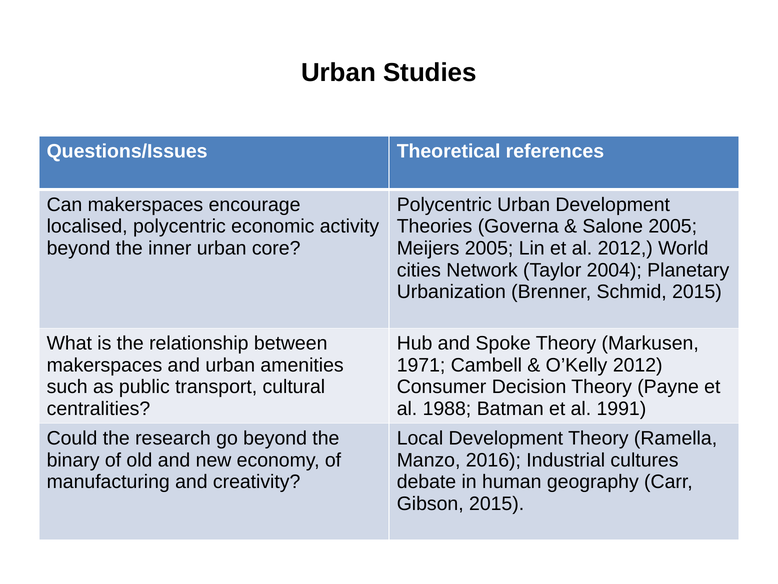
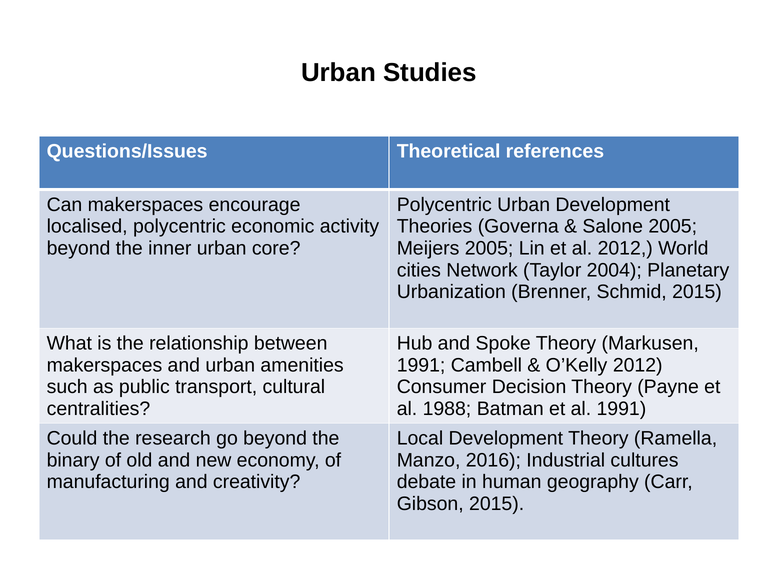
1971 at (421, 365): 1971 -> 1991
